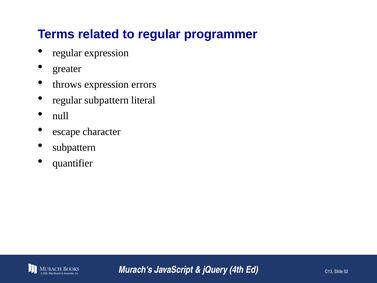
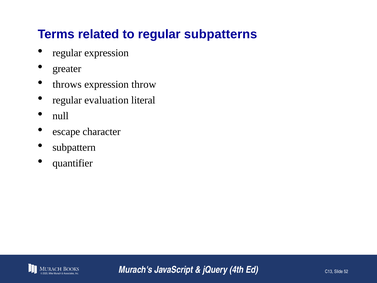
programmer: programmer -> subpatterns
errors: errors -> throw
regular subpattern: subpattern -> evaluation
